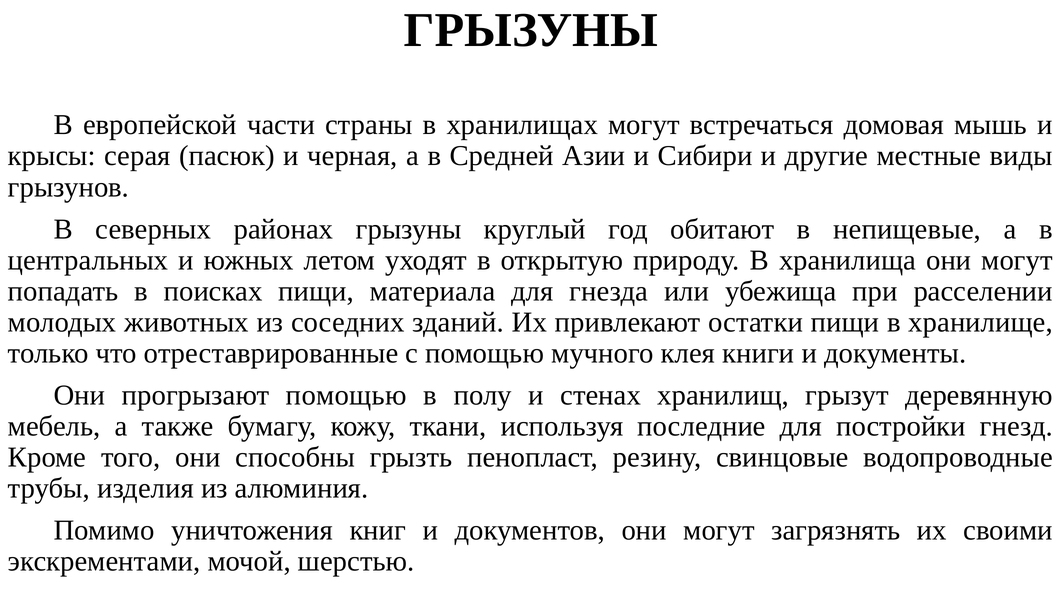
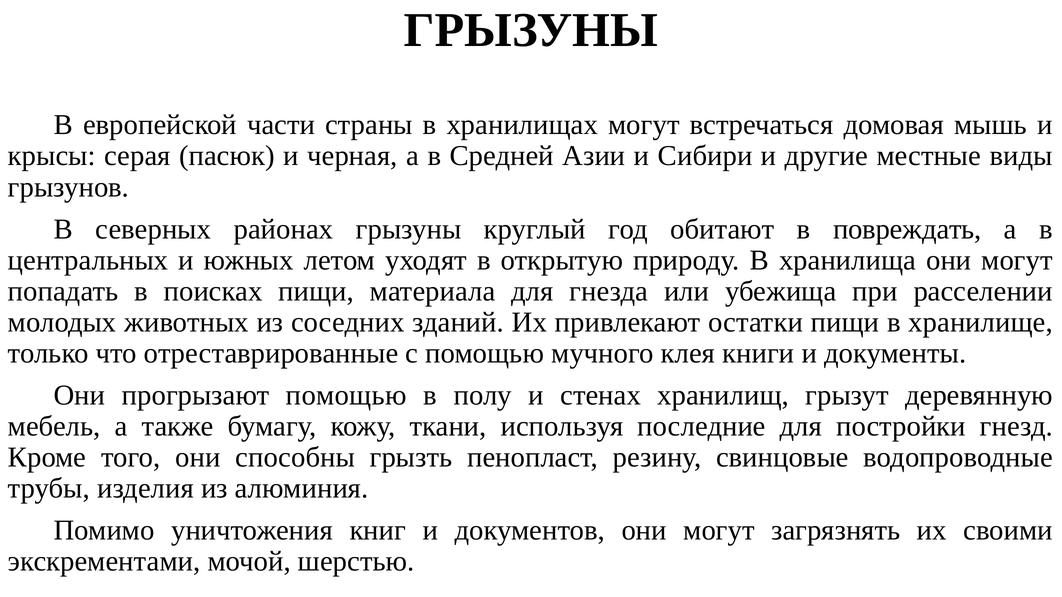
непищевые: непищевые -> повреждать
